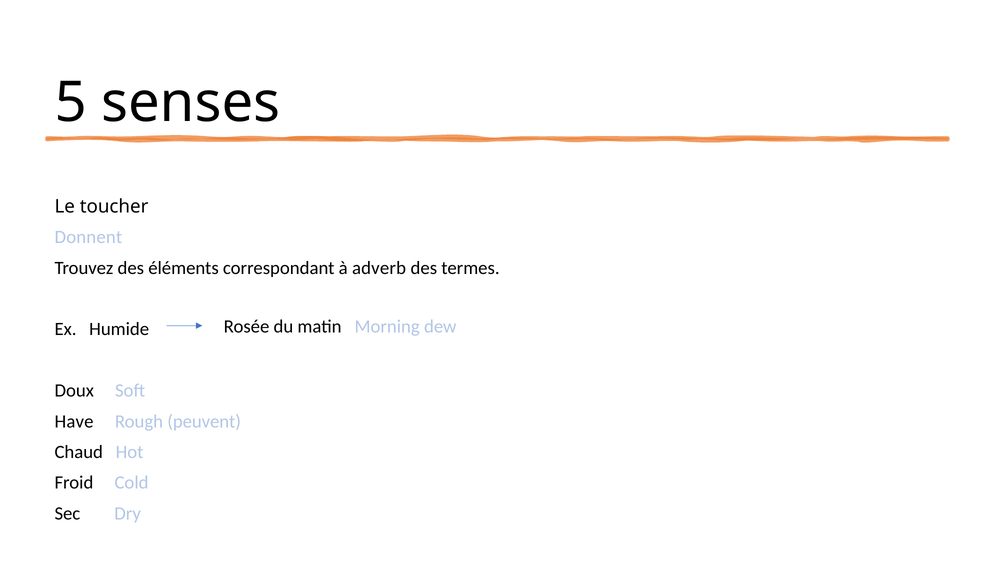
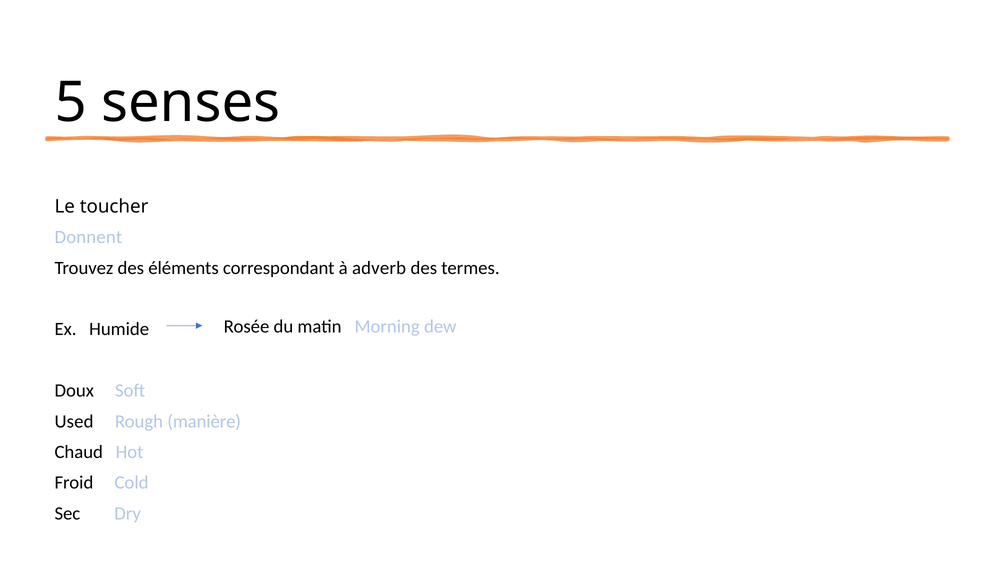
Have: Have -> Used
peuvent: peuvent -> manière
